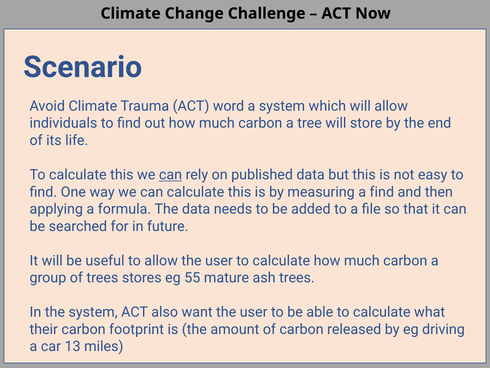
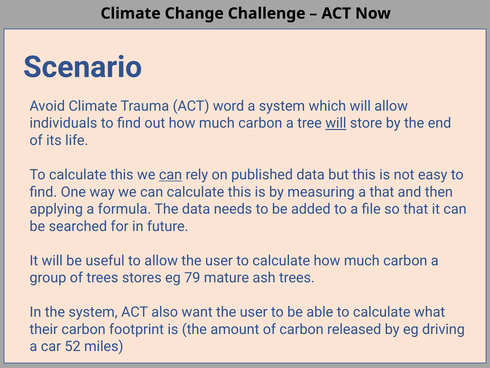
will at (336, 123) underline: none -> present
a find: find -> that
55: 55 -> 79
13: 13 -> 52
